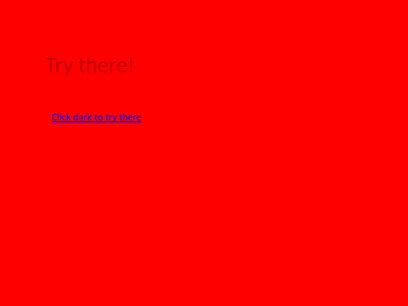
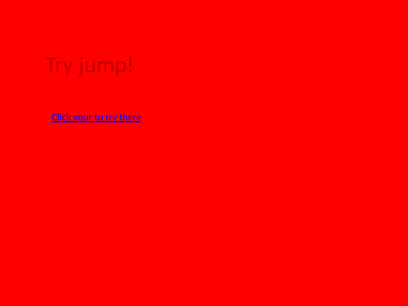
there at (107, 65): there -> jump
dark: dark -> your
